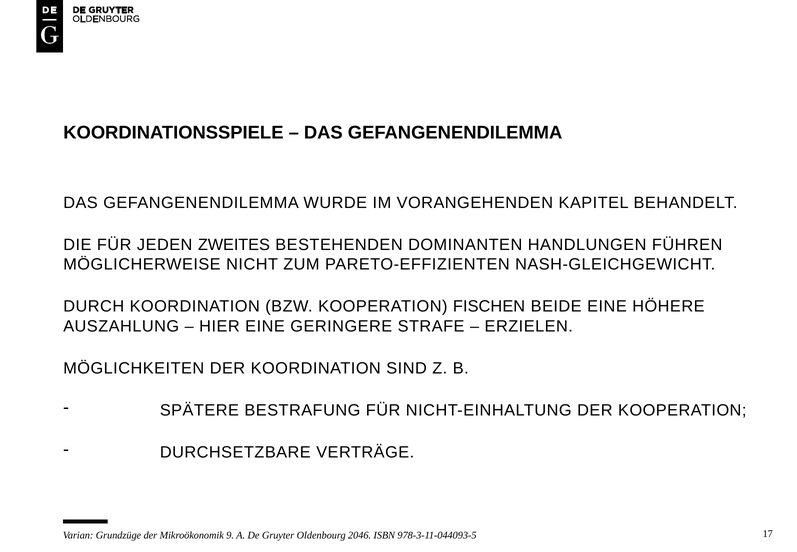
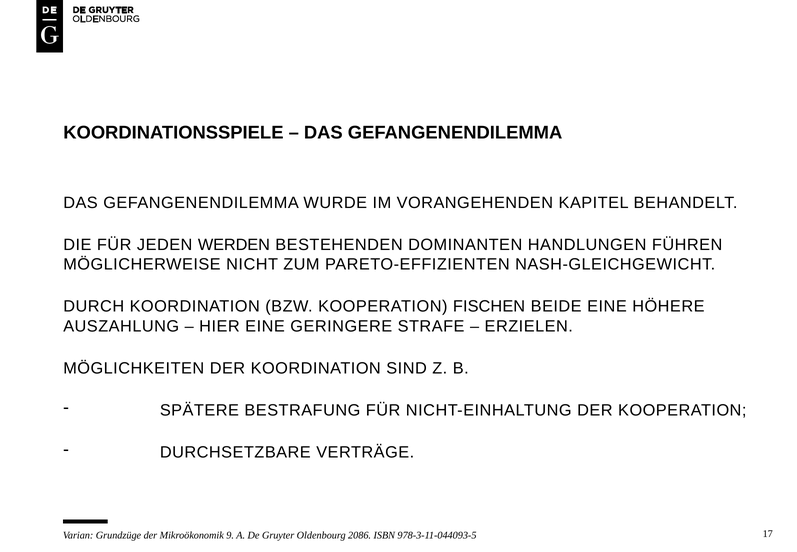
ZWEITES: ZWEITES -> WERDEN
2046: 2046 -> 2086
